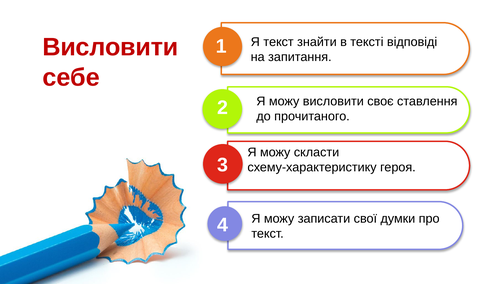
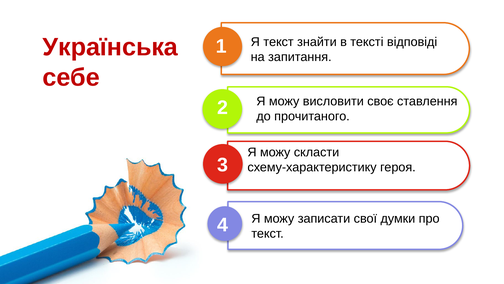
Висловити at (110, 47): Висловити -> Українська
